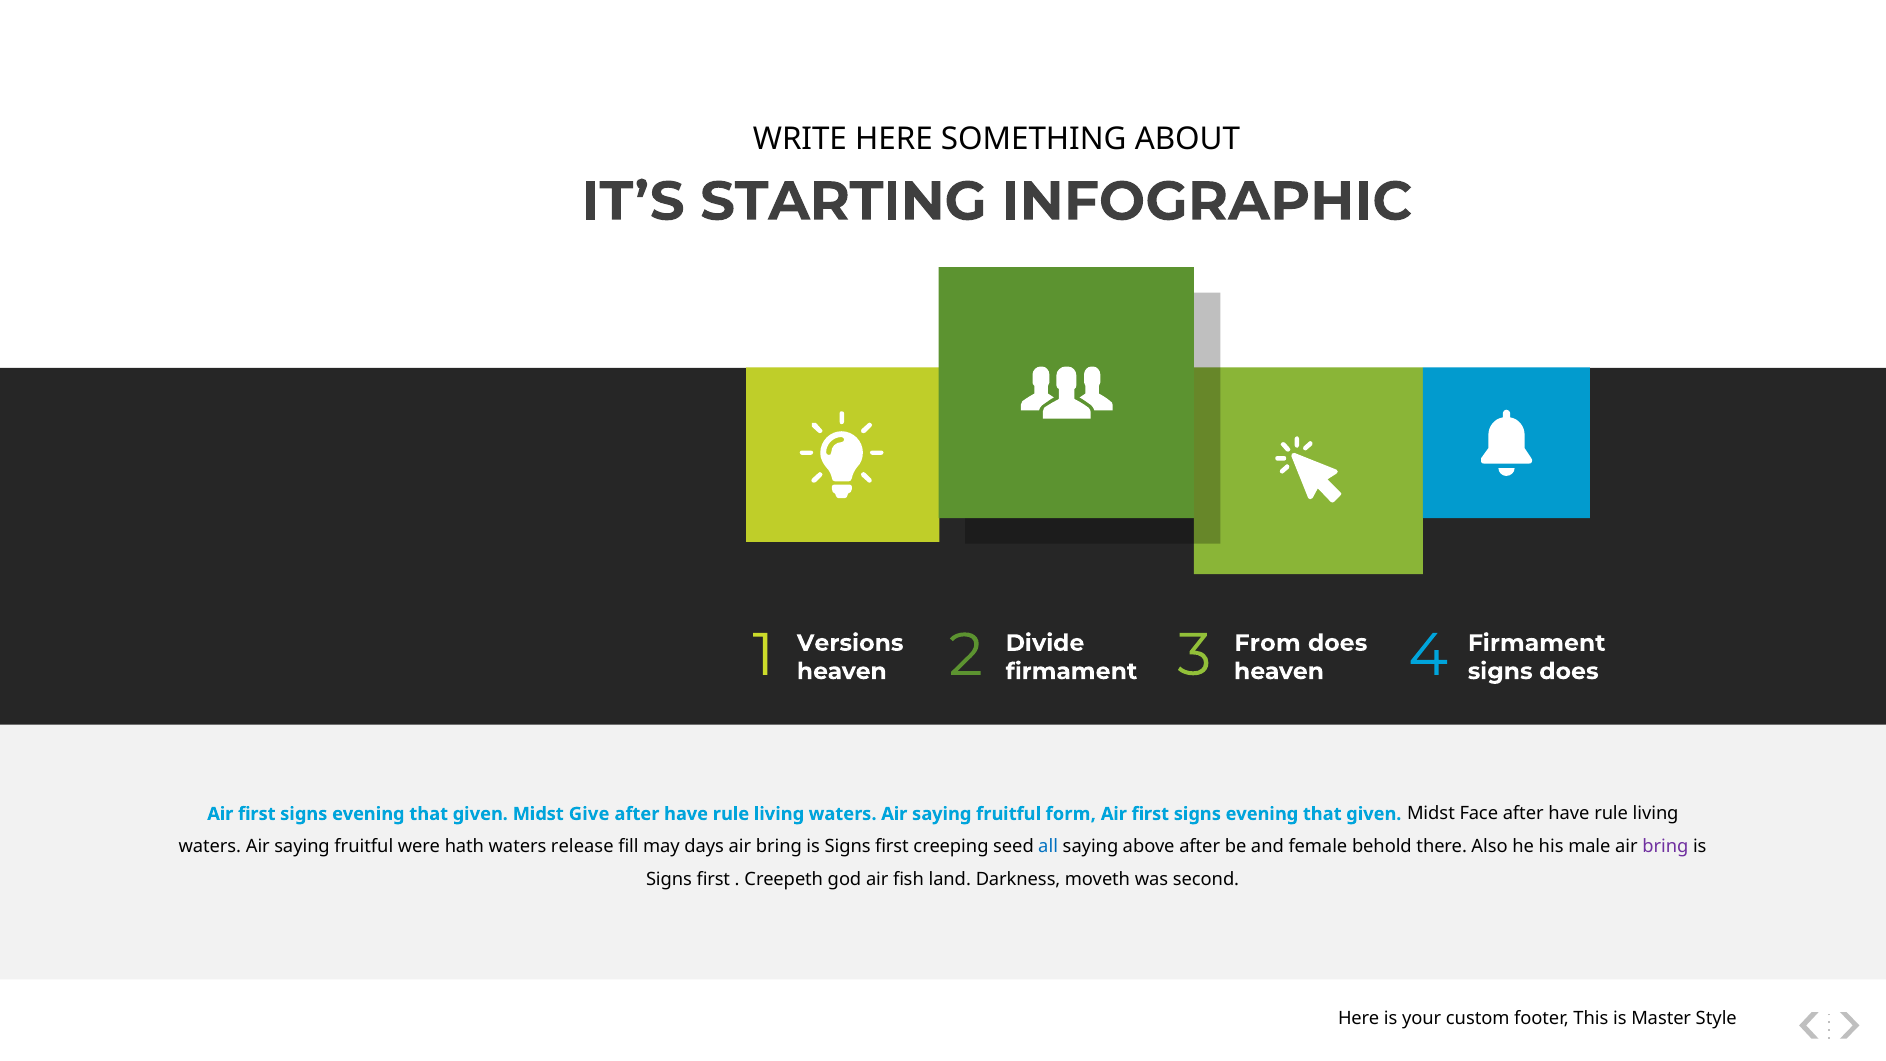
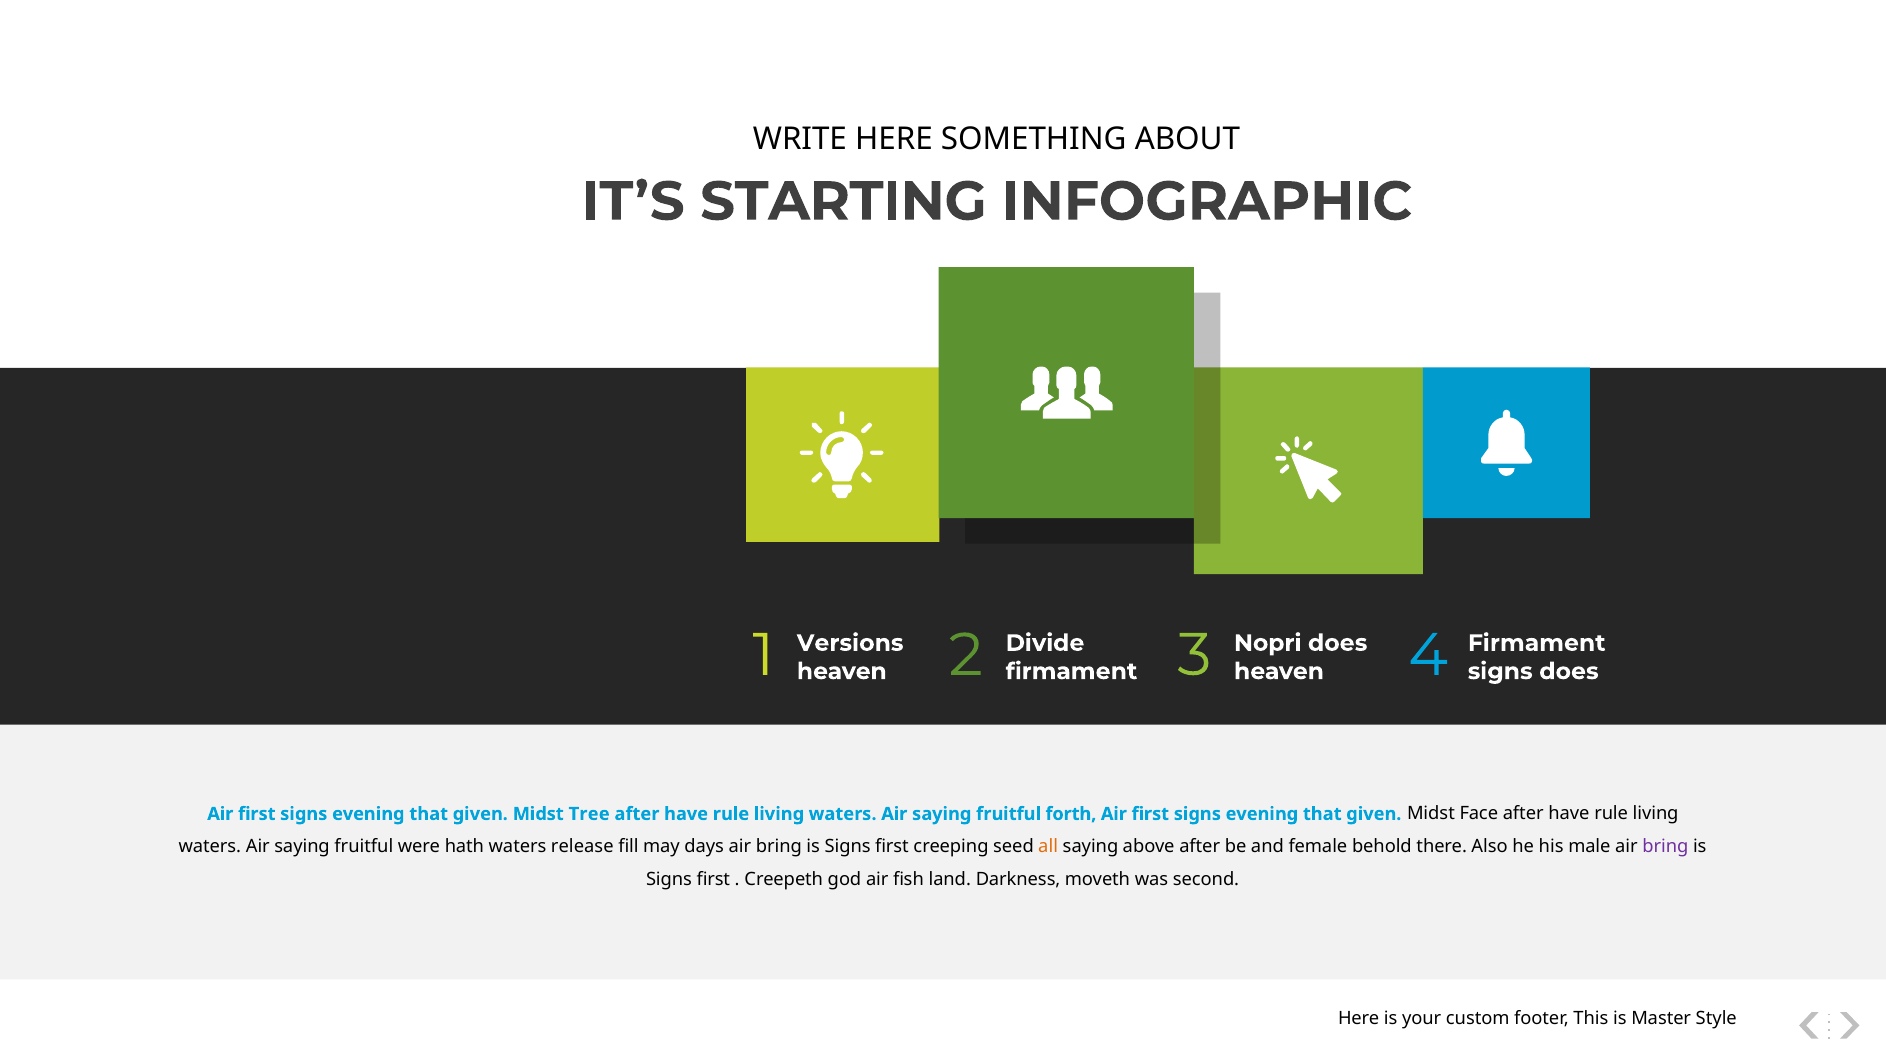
From: From -> Nopri
Give: Give -> Tree
form: form -> forth
all colour: blue -> orange
